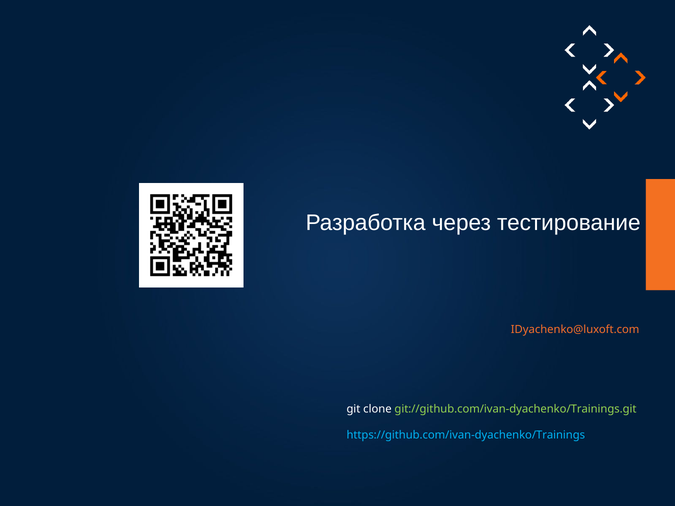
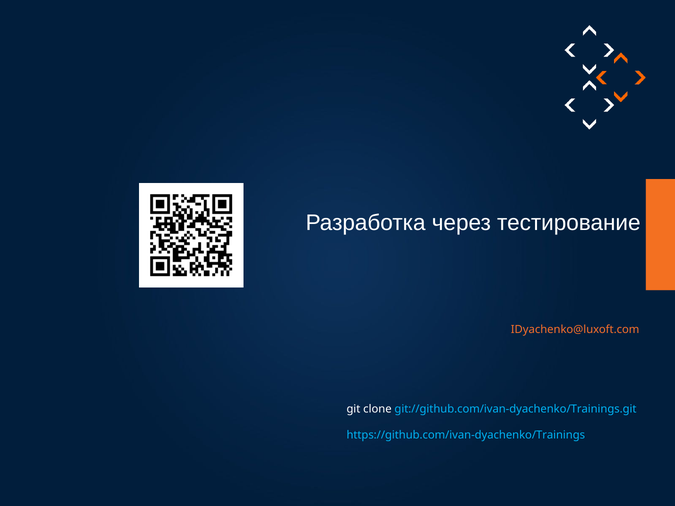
git://github.com/ivan-dyachenko/Trainings.git colour: light green -> light blue
